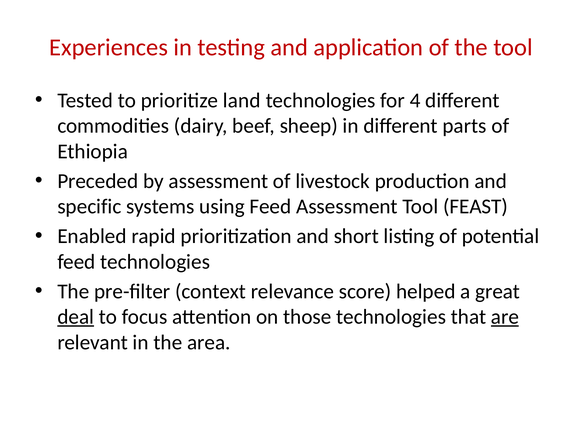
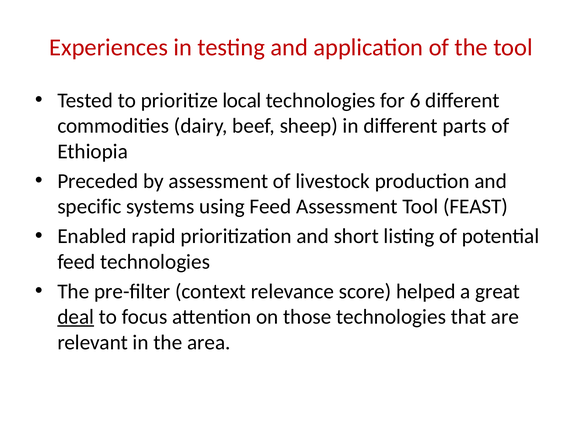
land: land -> local
4: 4 -> 6
are underline: present -> none
